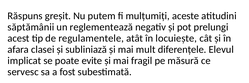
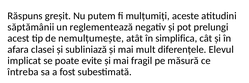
regulamentele: regulamentele -> nemulțumește
locuiește: locuiește -> simplifica
servesc: servesc -> întreba
